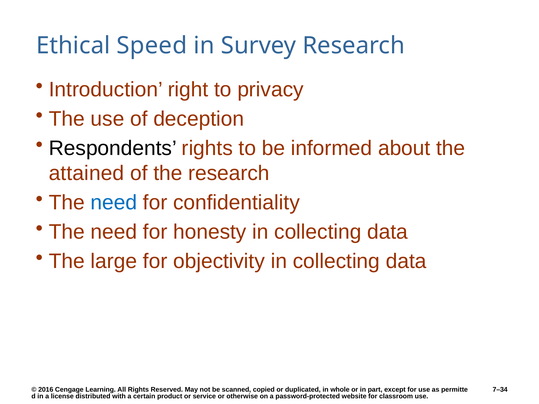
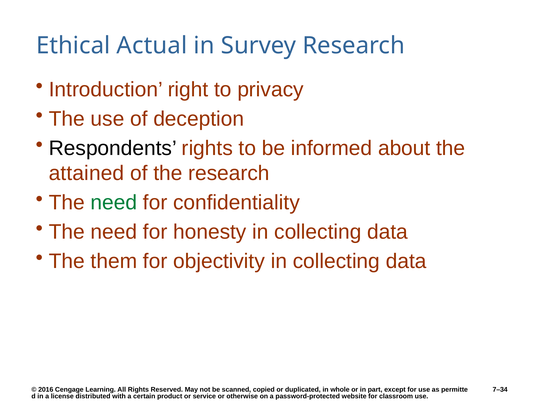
Speed: Speed -> Actual
need at (114, 203) colour: blue -> green
large: large -> them
